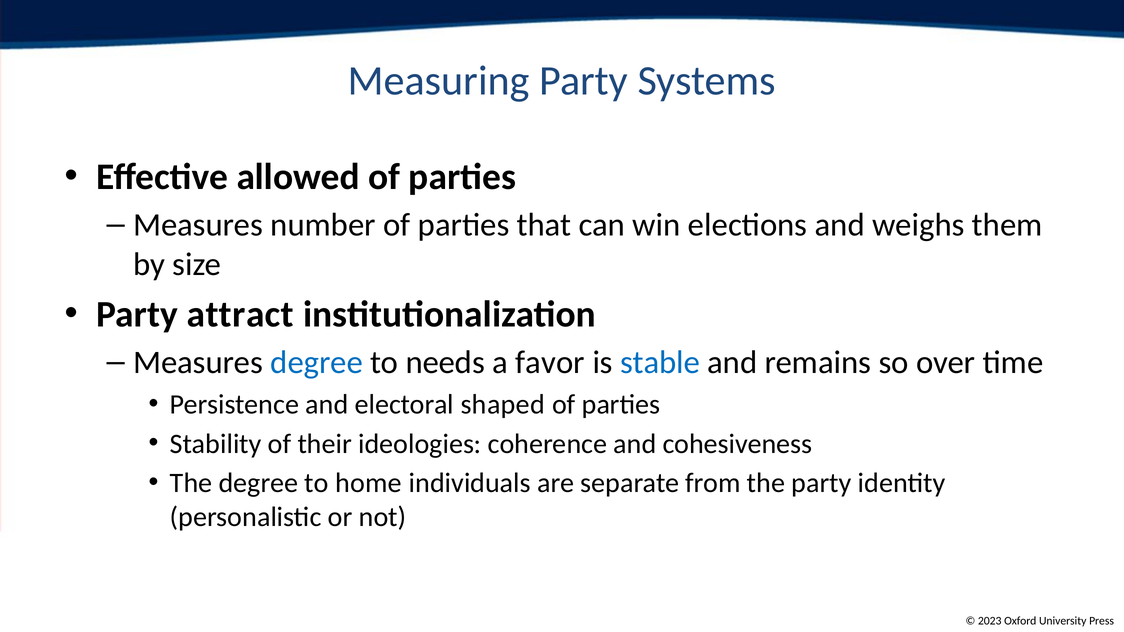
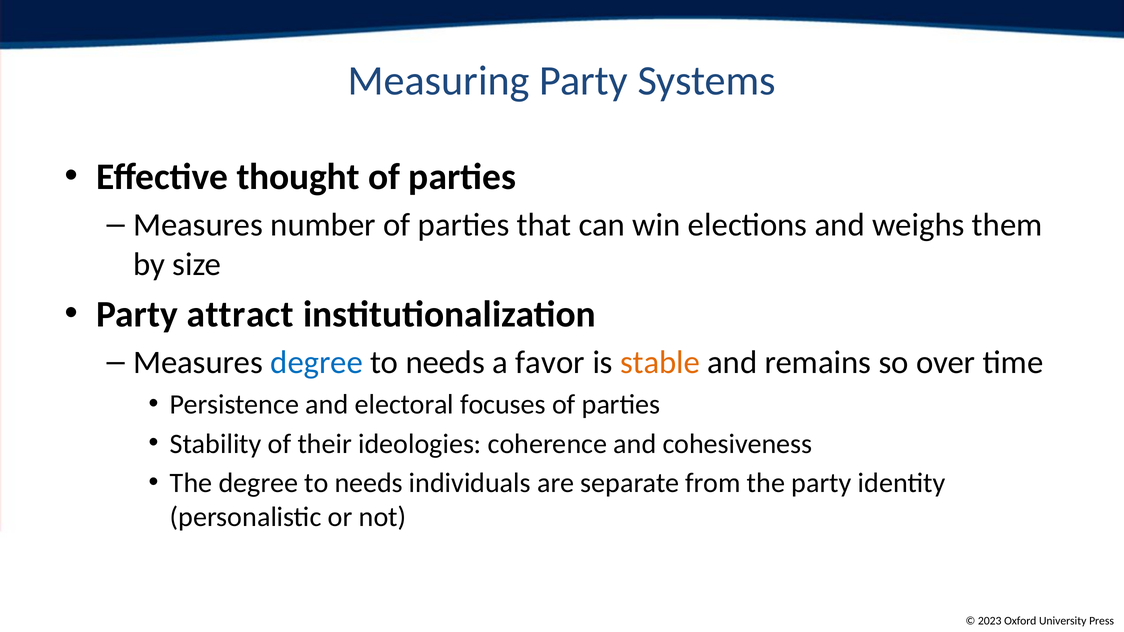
allowed: allowed -> thought
stable colour: blue -> orange
shaped: shaped -> focuses
The degree to home: home -> needs
